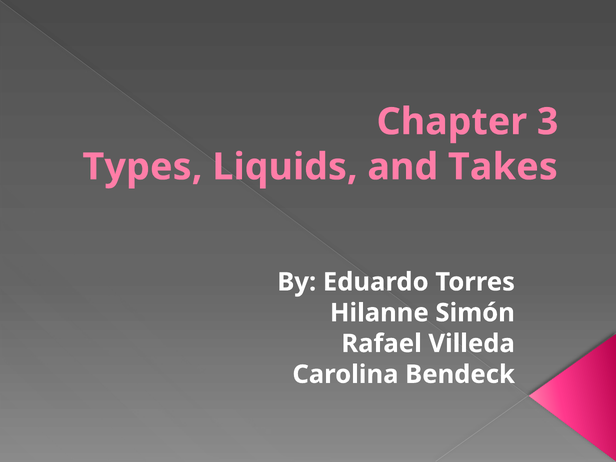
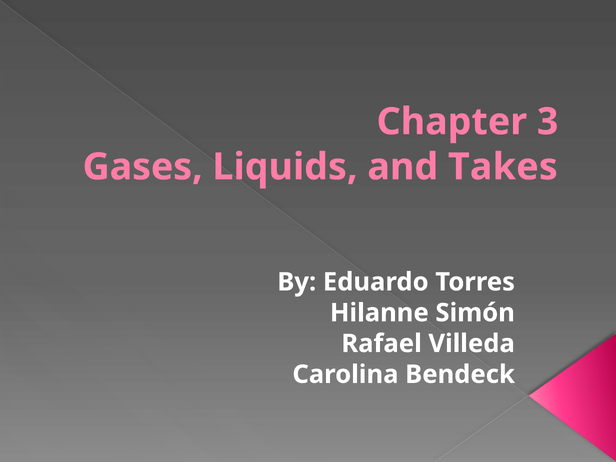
Types: Types -> Gases
